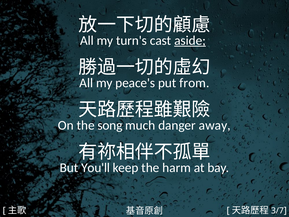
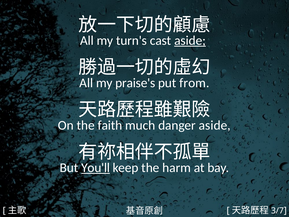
peace's: peace's -> praise's
song: song -> faith
danger away: away -> aside
You'll underline: none -> present
